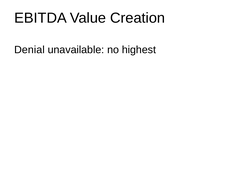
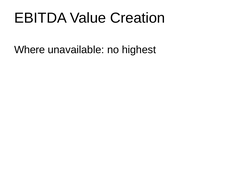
Denial: Denial -> Where
